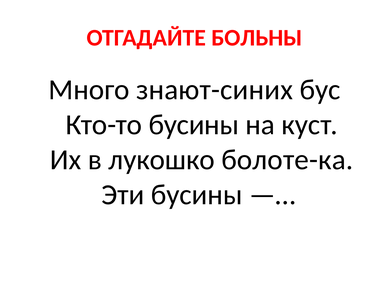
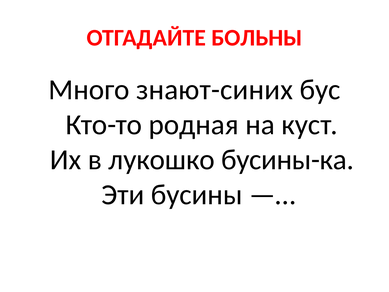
Кто-то бусины: бусины -> родная
болоте-ка: болоте-ка -> бусины-ка
